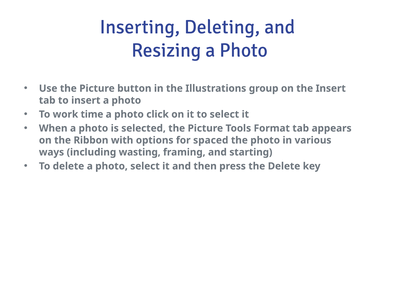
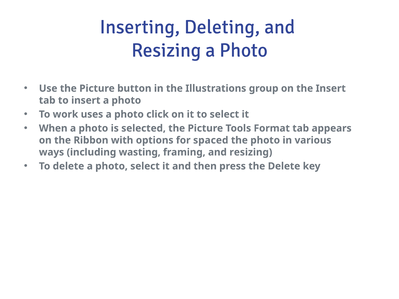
time: time -> uses
framing and starting: starting -> resizing
